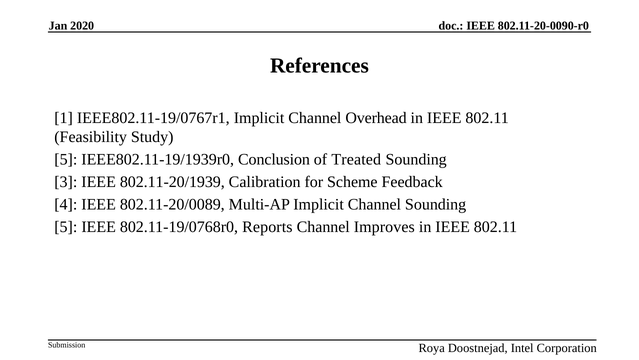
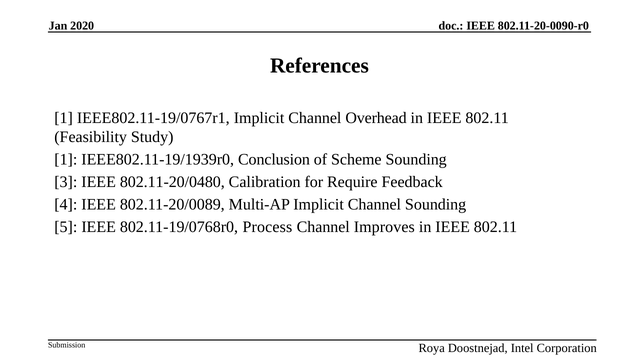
5 at (66, 159): 5 -> 1
Treated: Treated -> Scheme
802.11-20/1939: 802.11-20/1939 -> 802.11-20/0480
Scheme: Scheme -> Require
Reports: Reports -> Process
